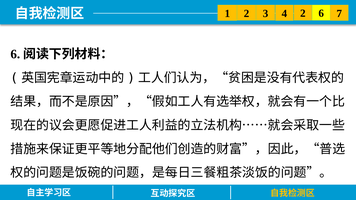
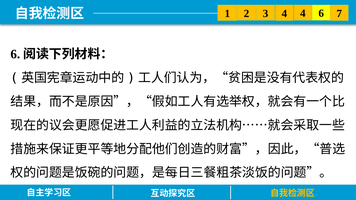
3 2: 2 -> 4
